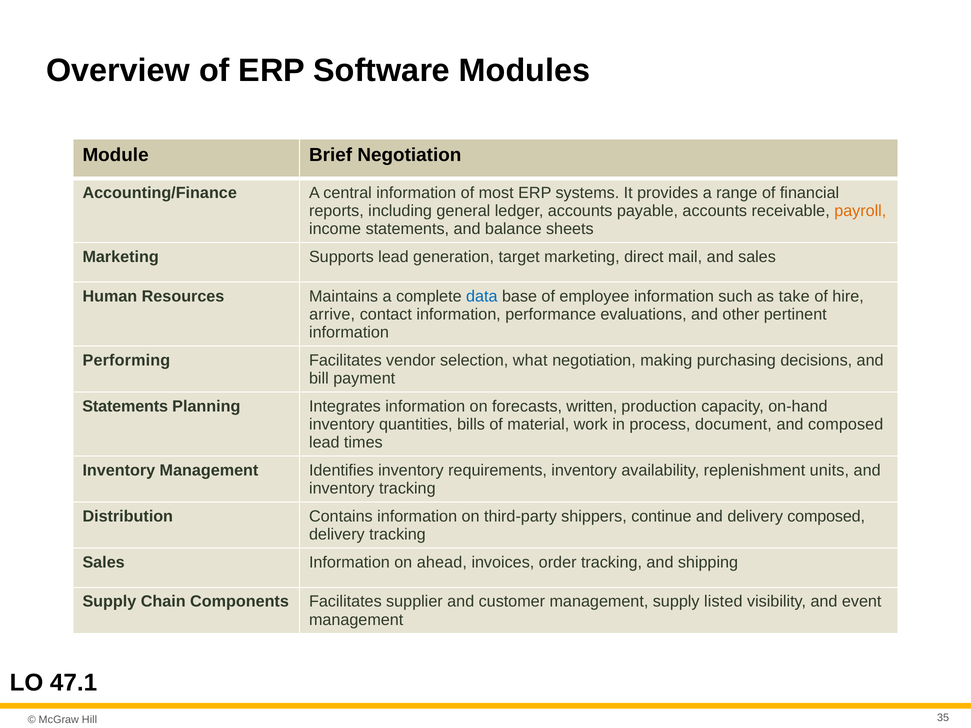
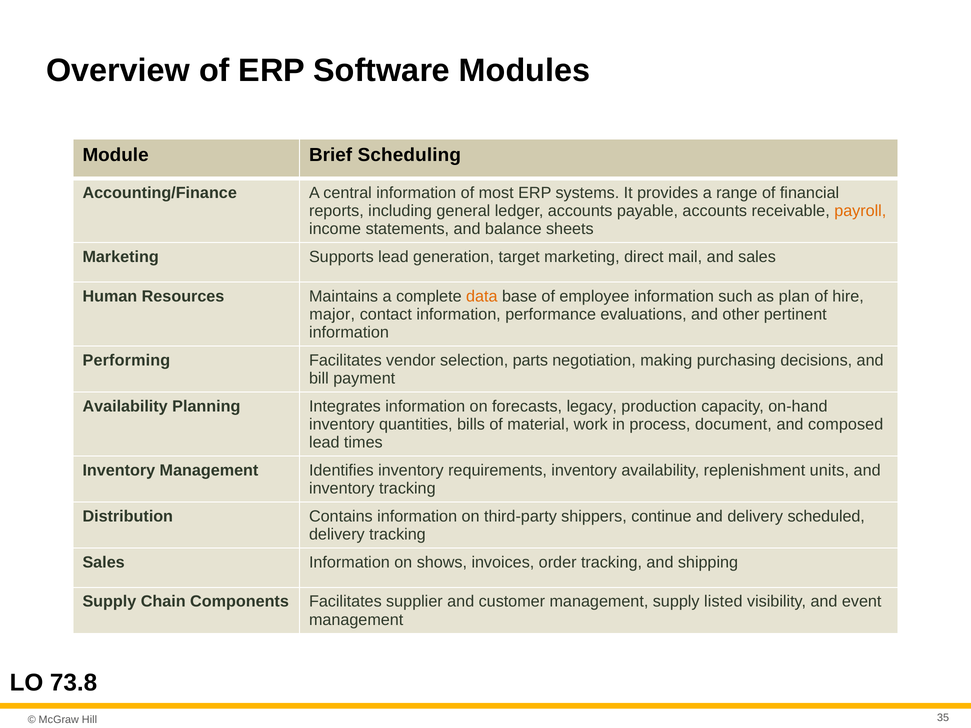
Brief Negotiation: Negotiation -> Scheduling
data colour: blue -> orange
take: take -> plan
arrive: arrive -> major
what: what -> parts
Statements at (125, 406): Statements -> Availability
written: written -> legacy
delivery composed: composed -> scheduled
ahead: ahead -> shows
47.1: 47.1 -> 73.8
